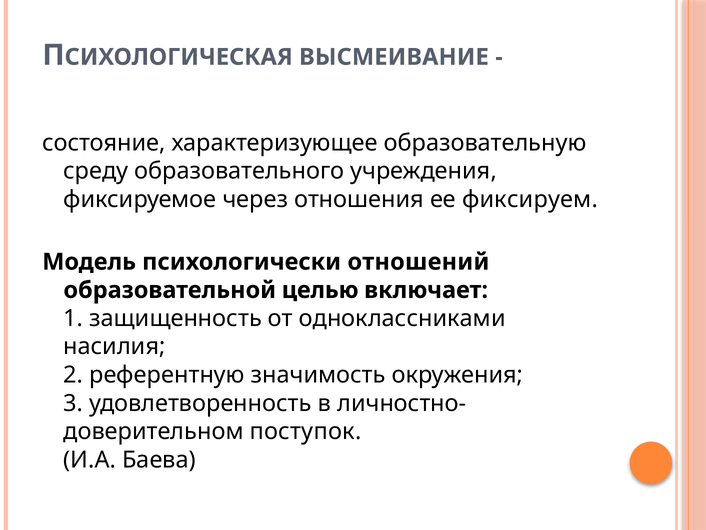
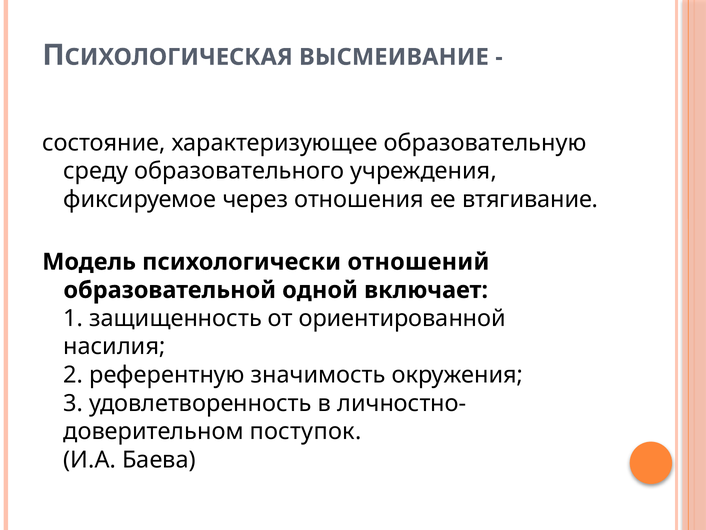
фиксируем: фиксируем -> втягивание
целью: целью -> одной
одноклассниками: одноклассниками -> ориентированной
